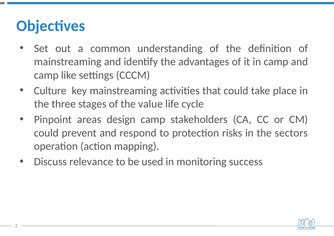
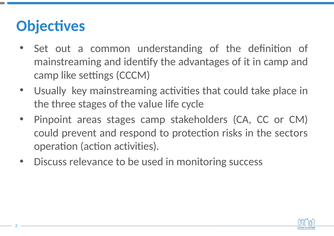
Culture: Culture -> Usually
areas design: design -> stages
action mapping: mapping -> activities
